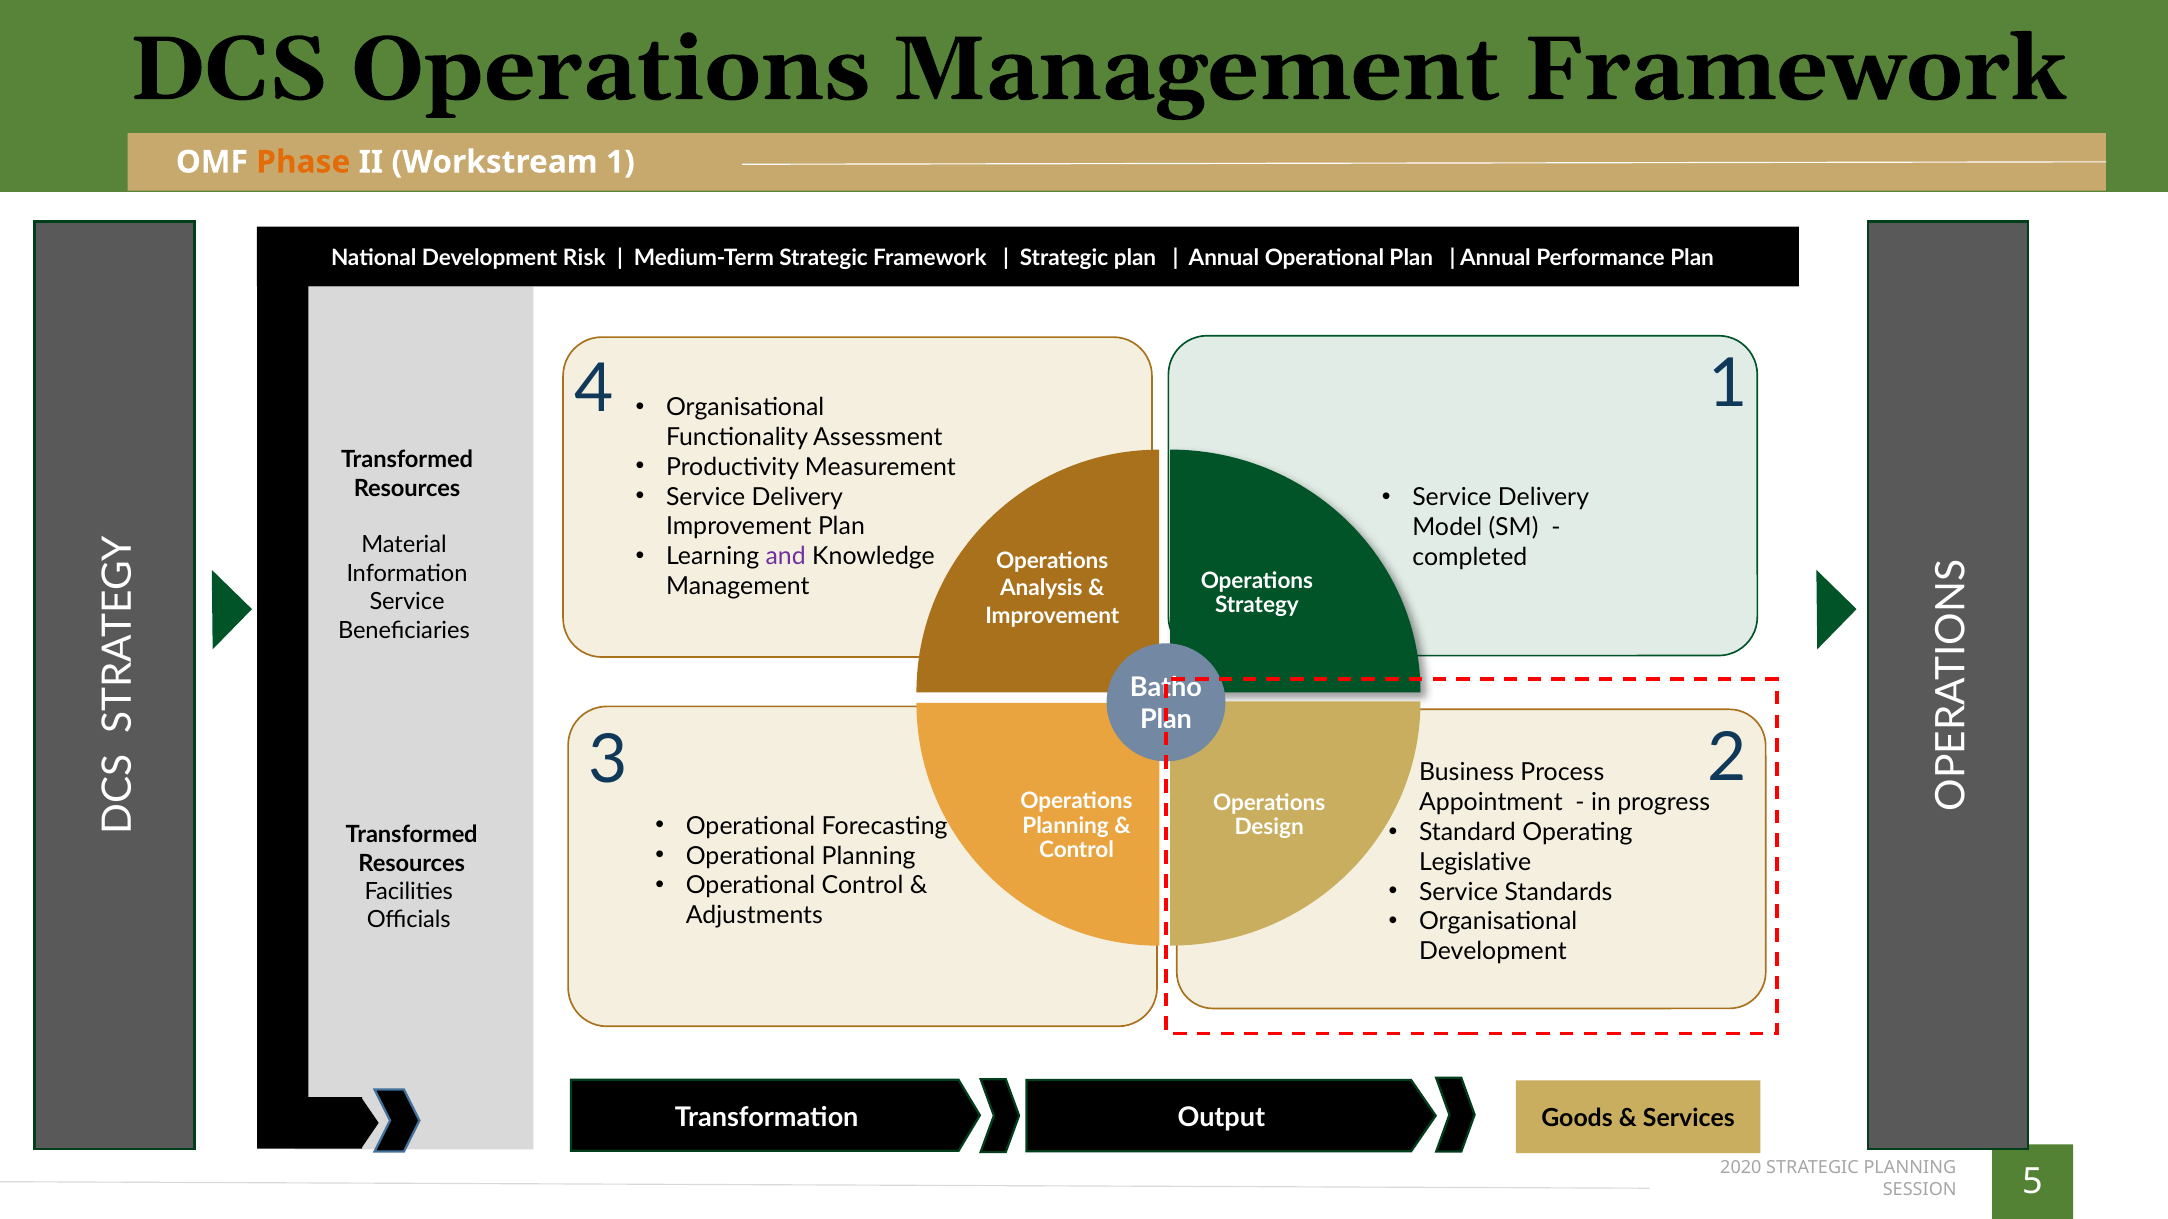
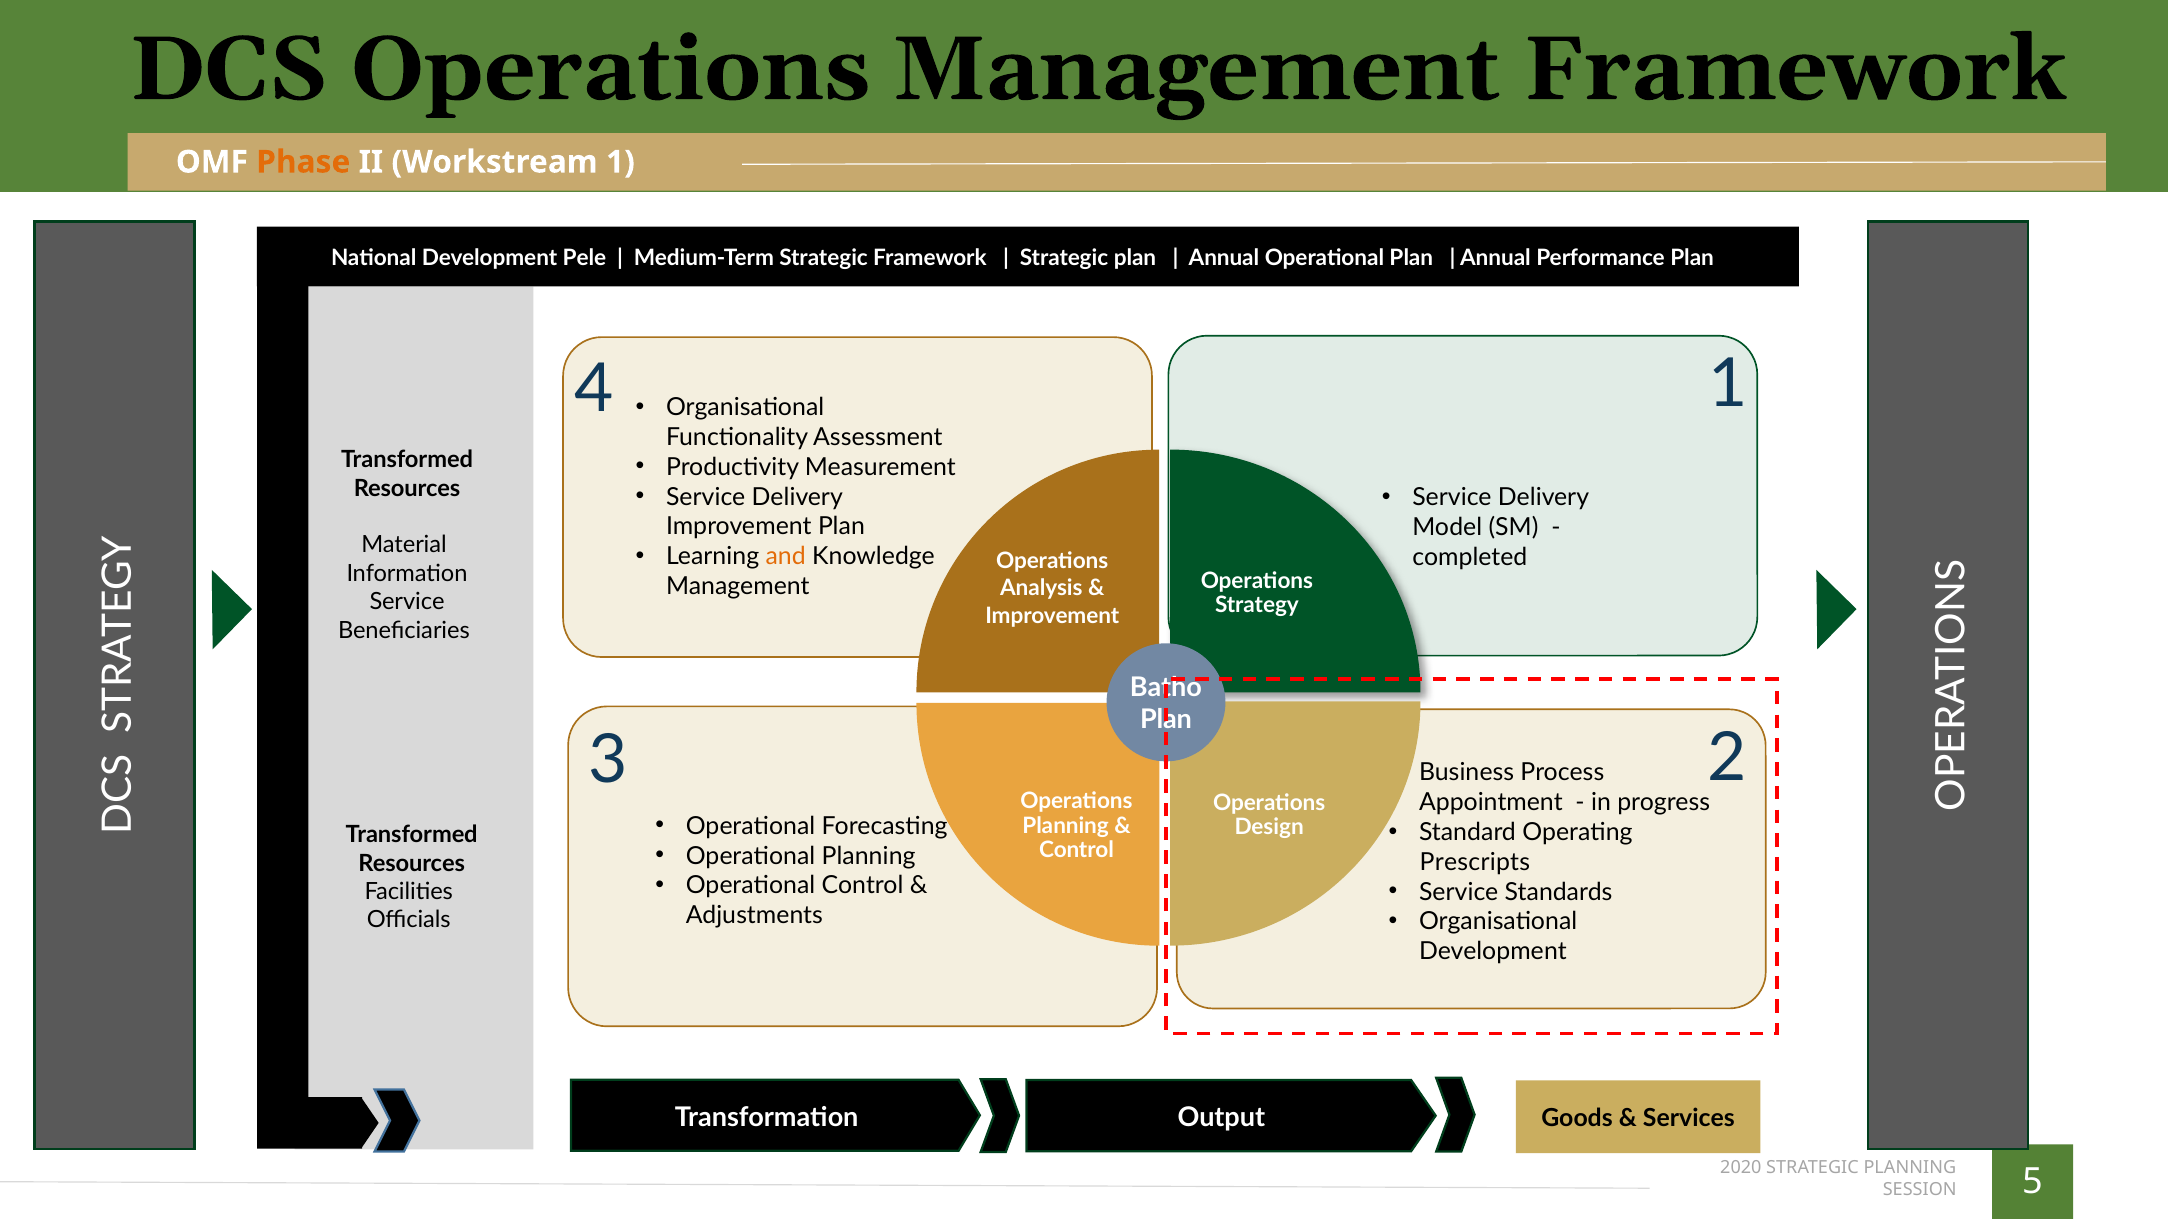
Risk: Risk -> Pele
and colour: purple -> orange
Legislative: Legislative -> Prescripts
